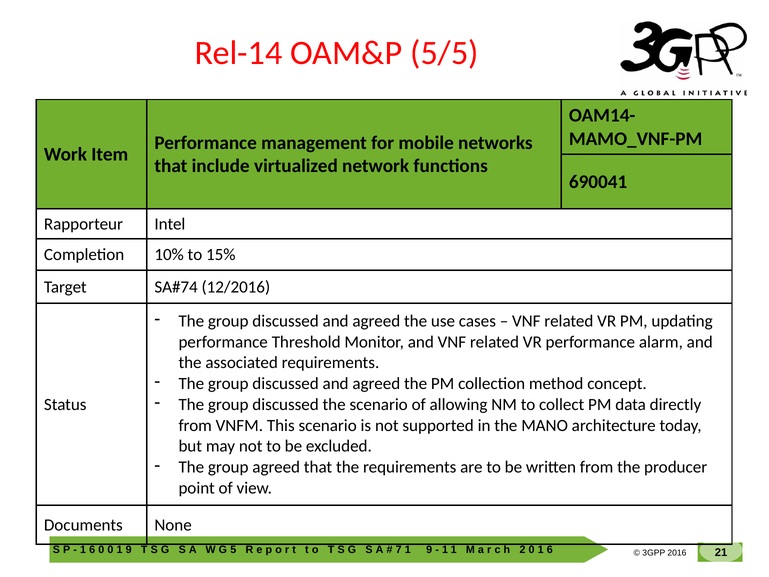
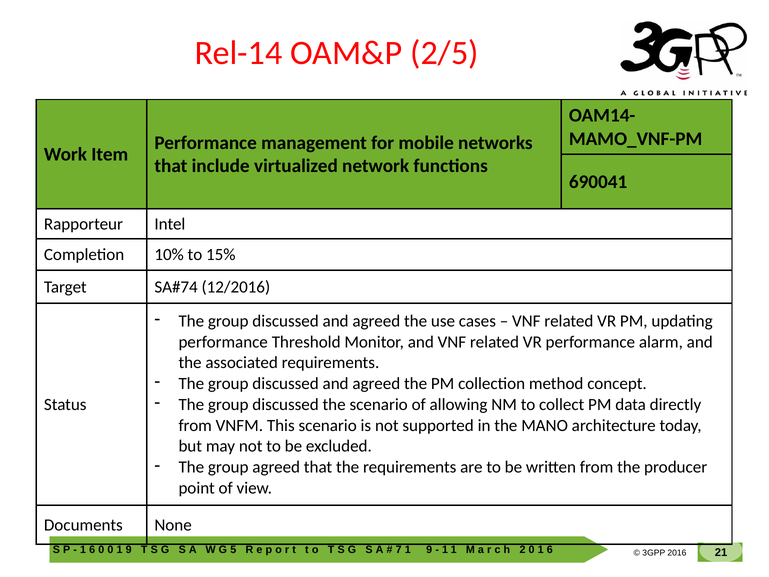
5/5: 5/5 -> 2/5
